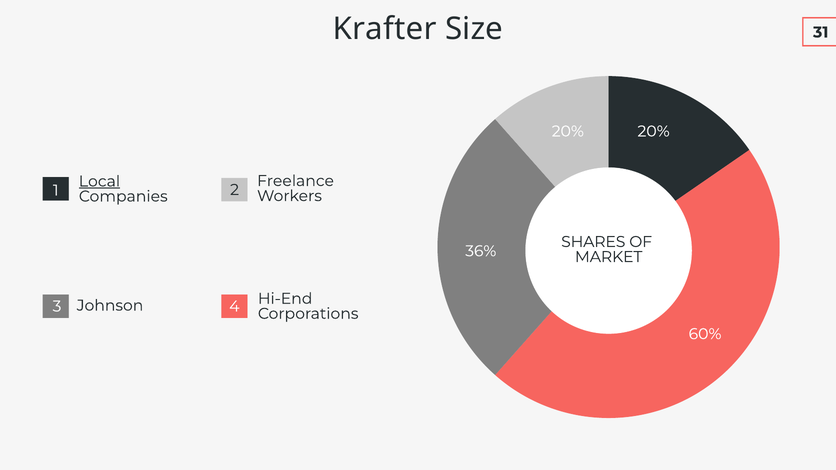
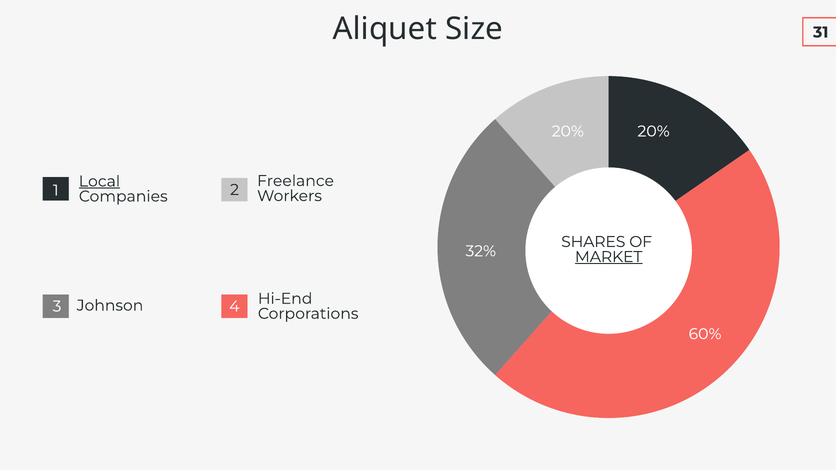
Krafter: Krafter -> Aliquet
36%: 36% -> 32%
MARKET underline: none -> present
